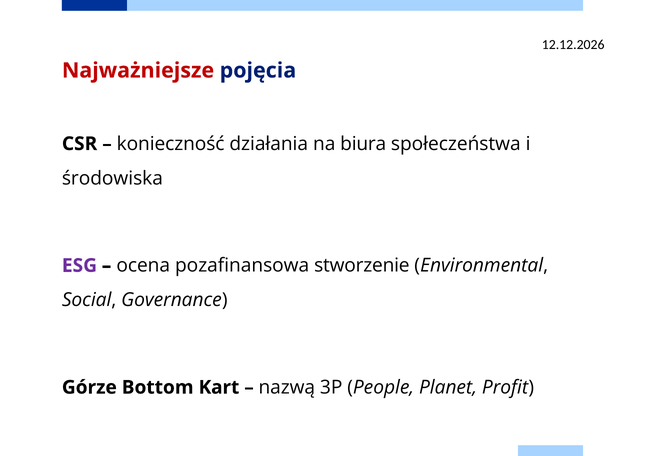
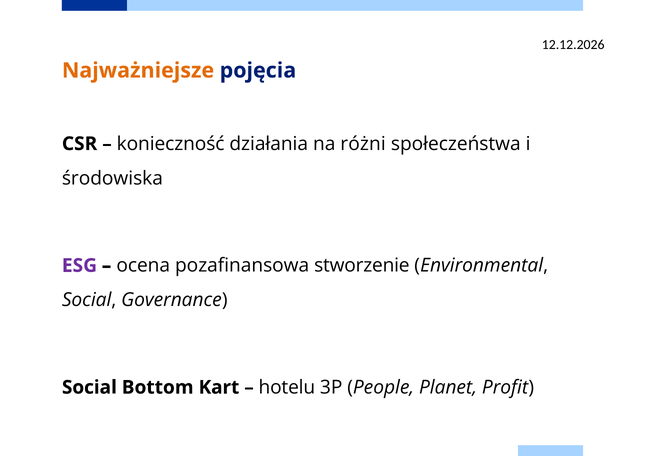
Najważniejsze colour: red -> orange
biura: biura -> różni
Górze at (89, 387): Górze -> Social
nazwą: nazwą -> hotelu
